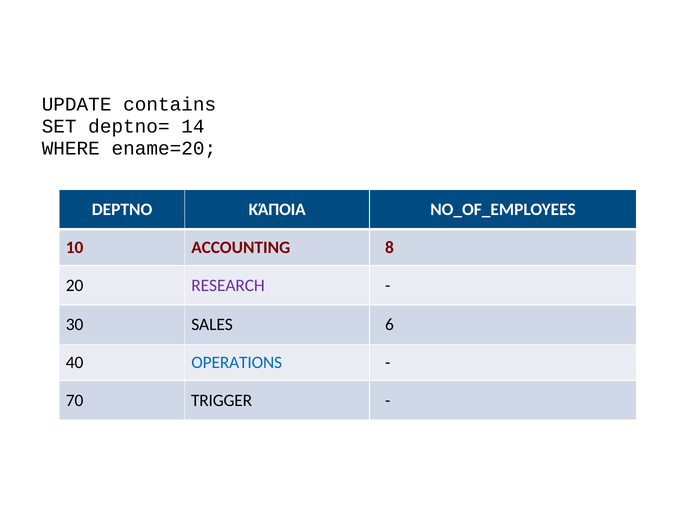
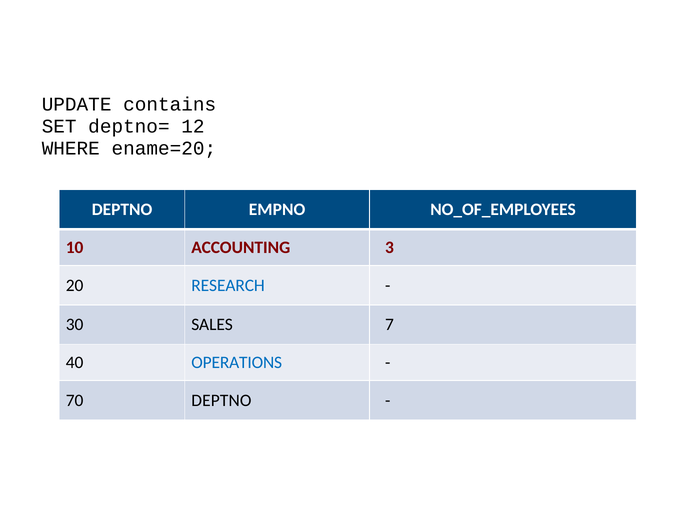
14: 14 -> 12
ΚΆΠΟΙΑ: ΚΆΠΟΙΑ -> EMPNO
8: 8 -> 3
RESEARCH colour: purple -> blue
6: 6 -> 7
70 TRIGGER: TRIGGER -> DEPTNO
